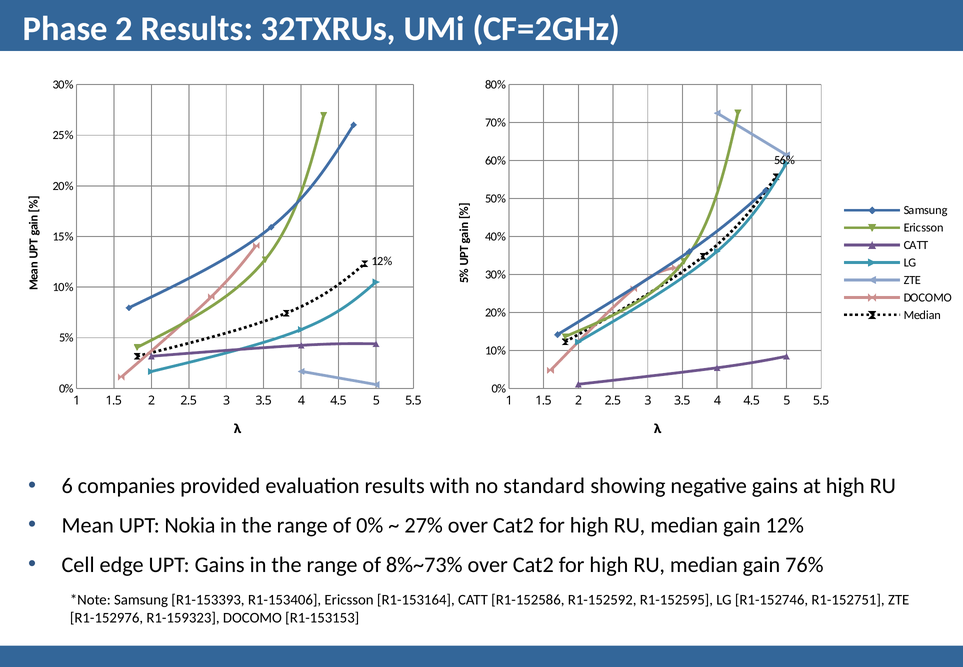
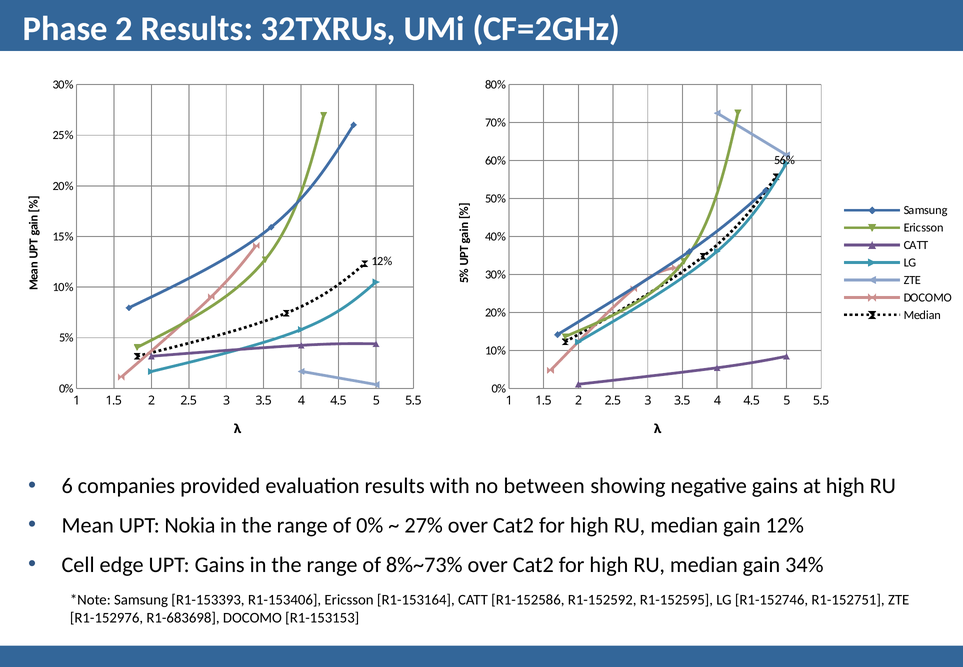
standard: standard -> between
76%: 76% -> 34%
R1-159323: R1-159323 -> R1-683698
